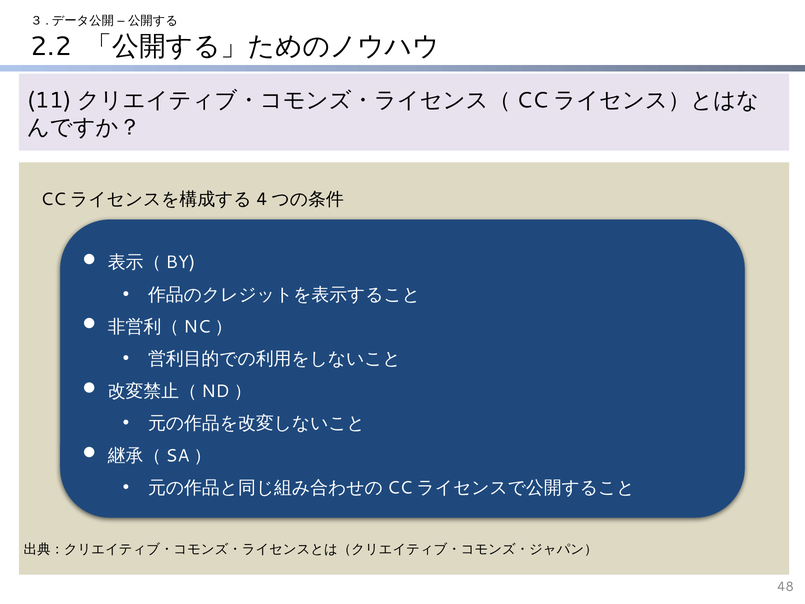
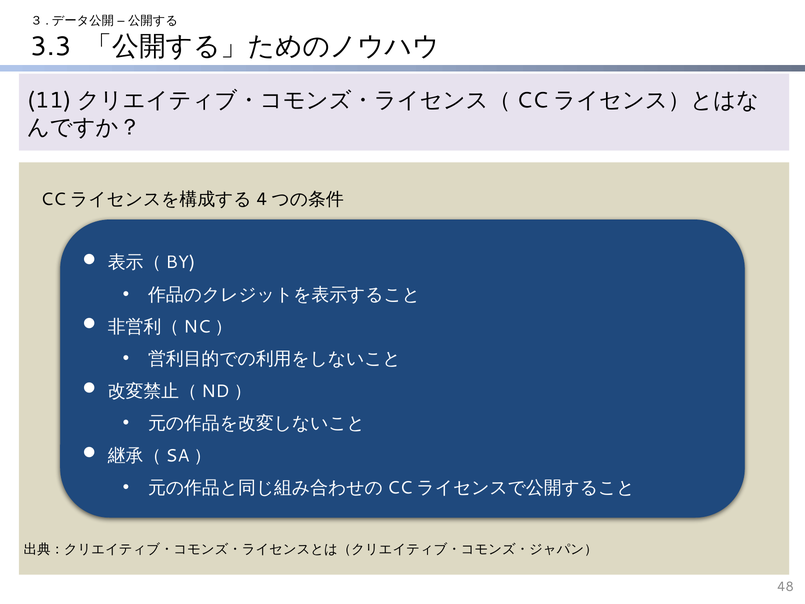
2.2: 2.2 -> 3.3
